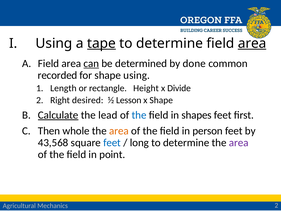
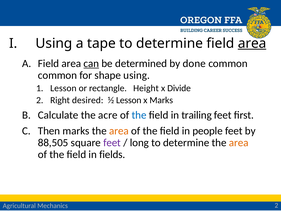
tape underline: present -> none
recorded at (58, 75): recorded -> common
Length at (63, 88): Length -> Lesson
x Shape: Shape -> Marks
Calculate underline: present -> none
lead: lead -> acre
shapes: shapes -> trailing
Then whole: whole -> marks
person: person -> people
43,568: 43,568 -> 88,505
feet at (112, 142) colour: blue -> purple
area at (239, 142) colour: purple -> orange
point: point -> fields
